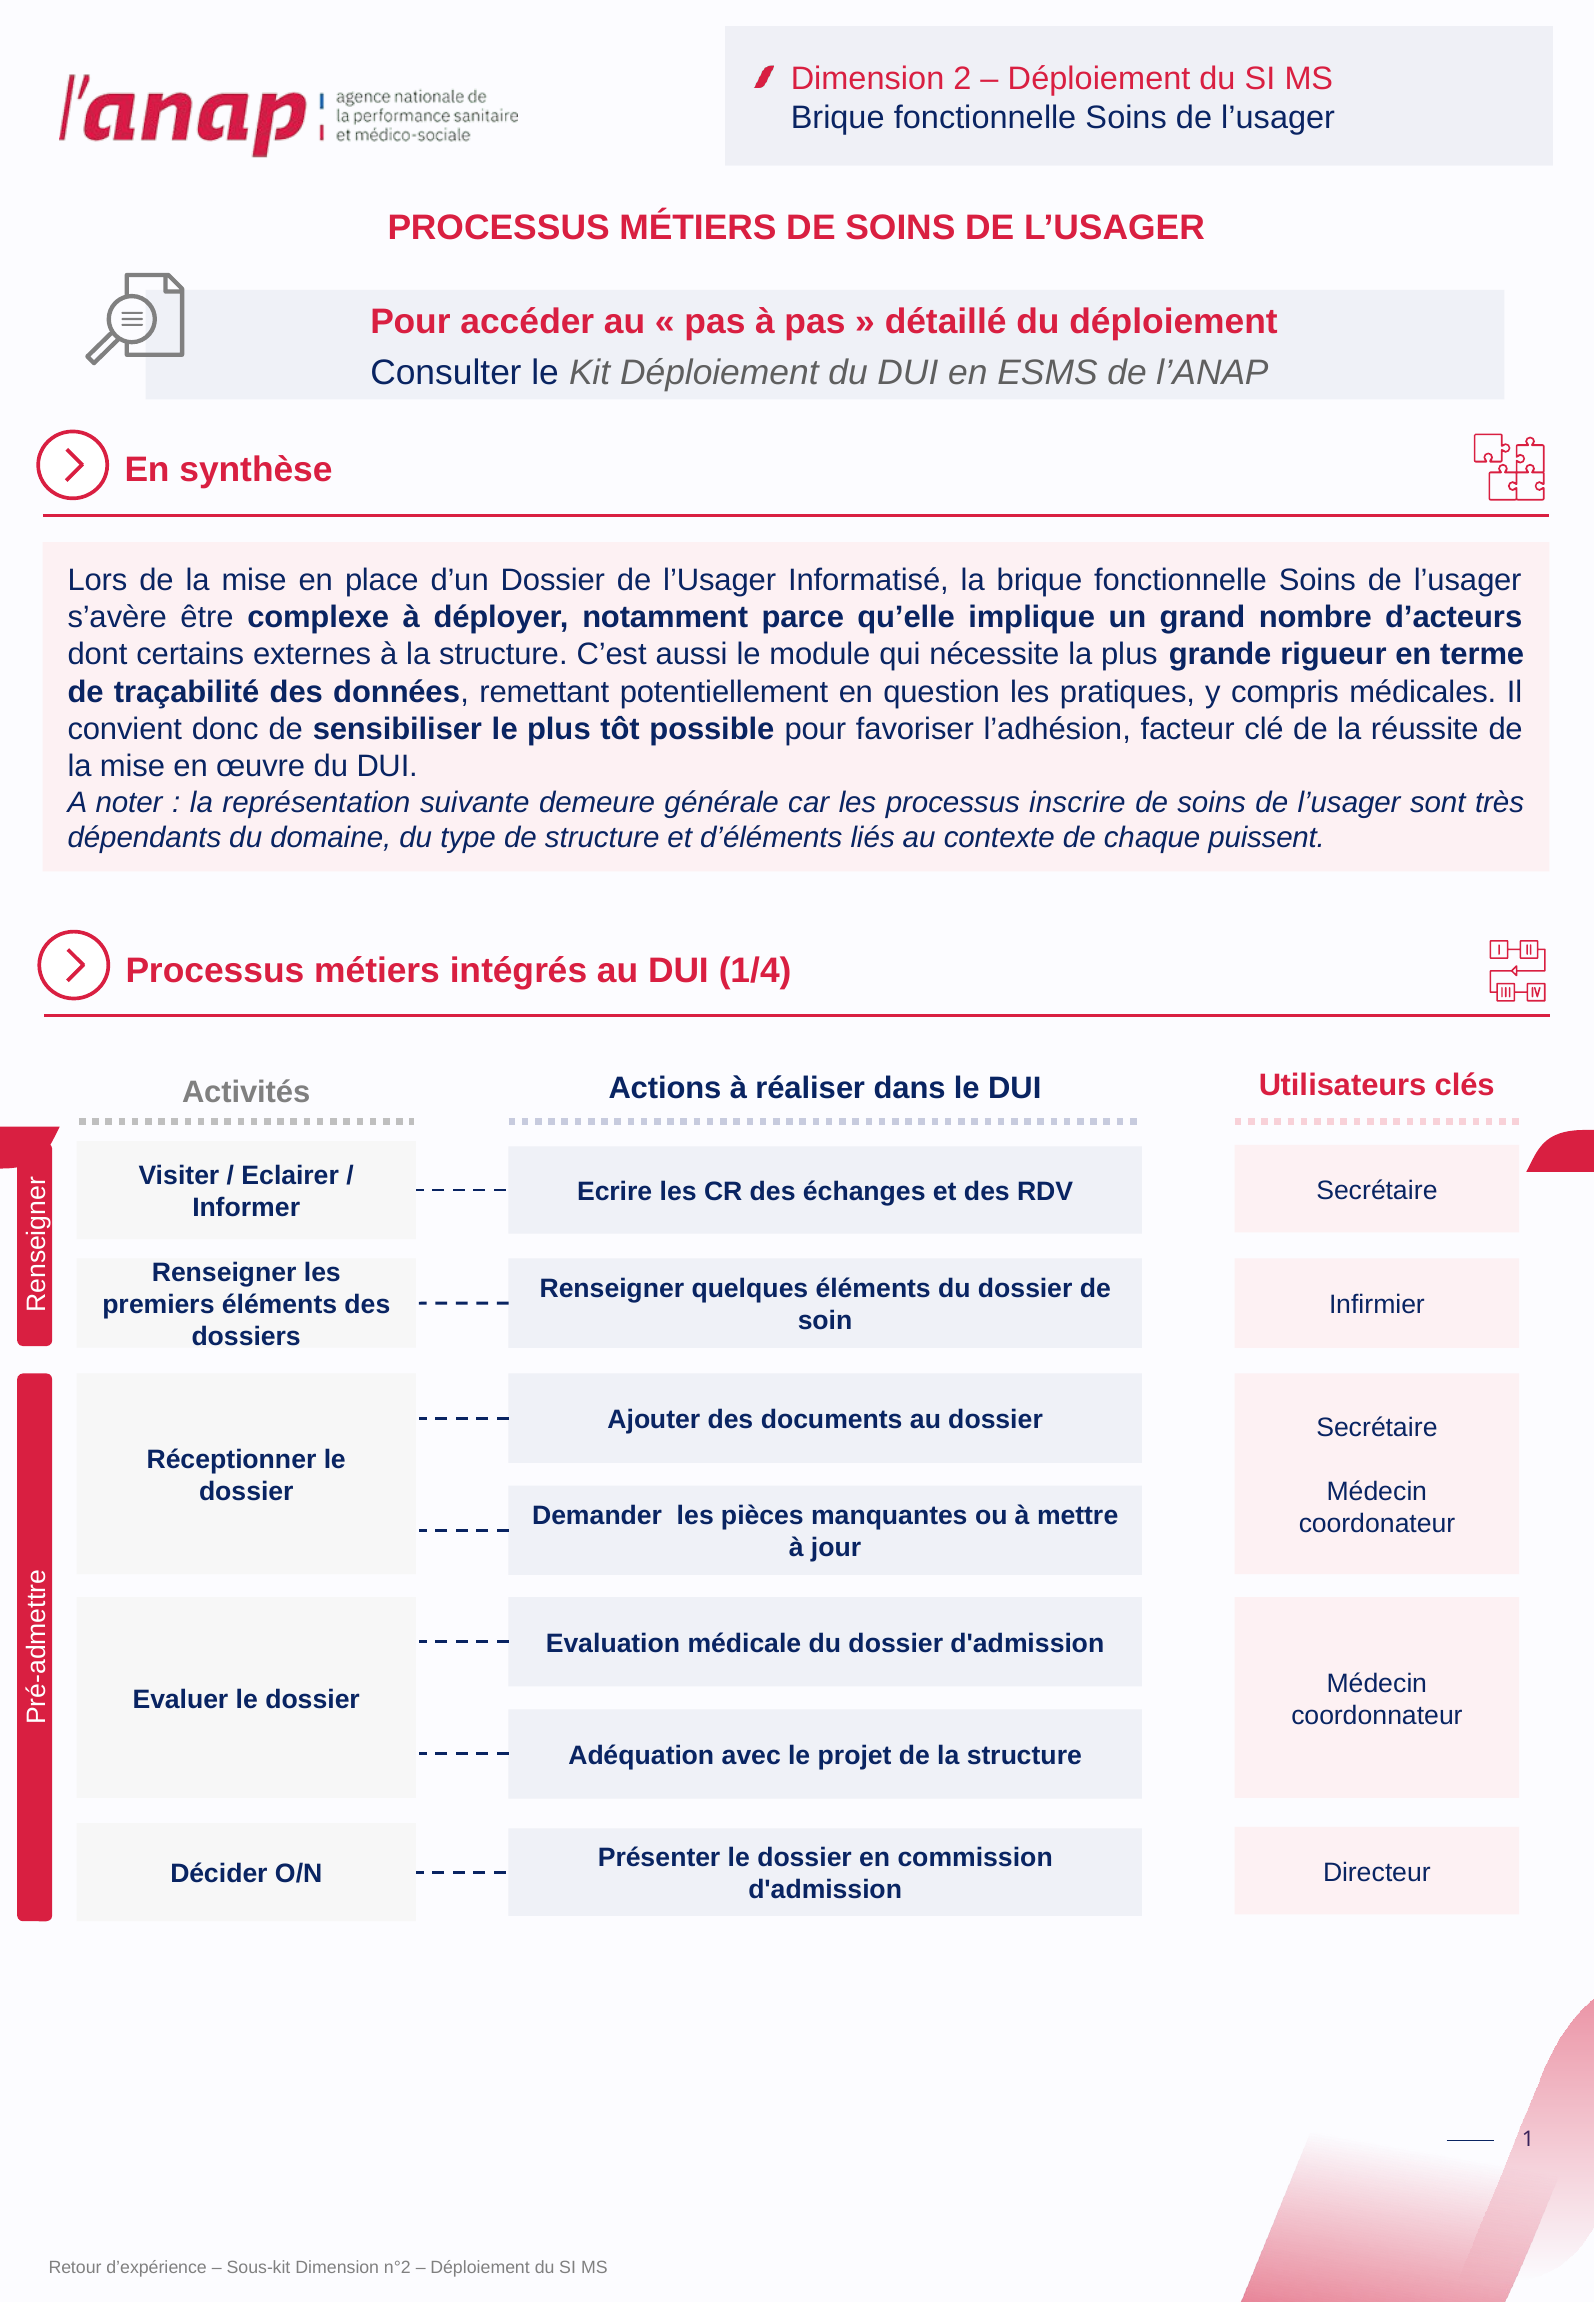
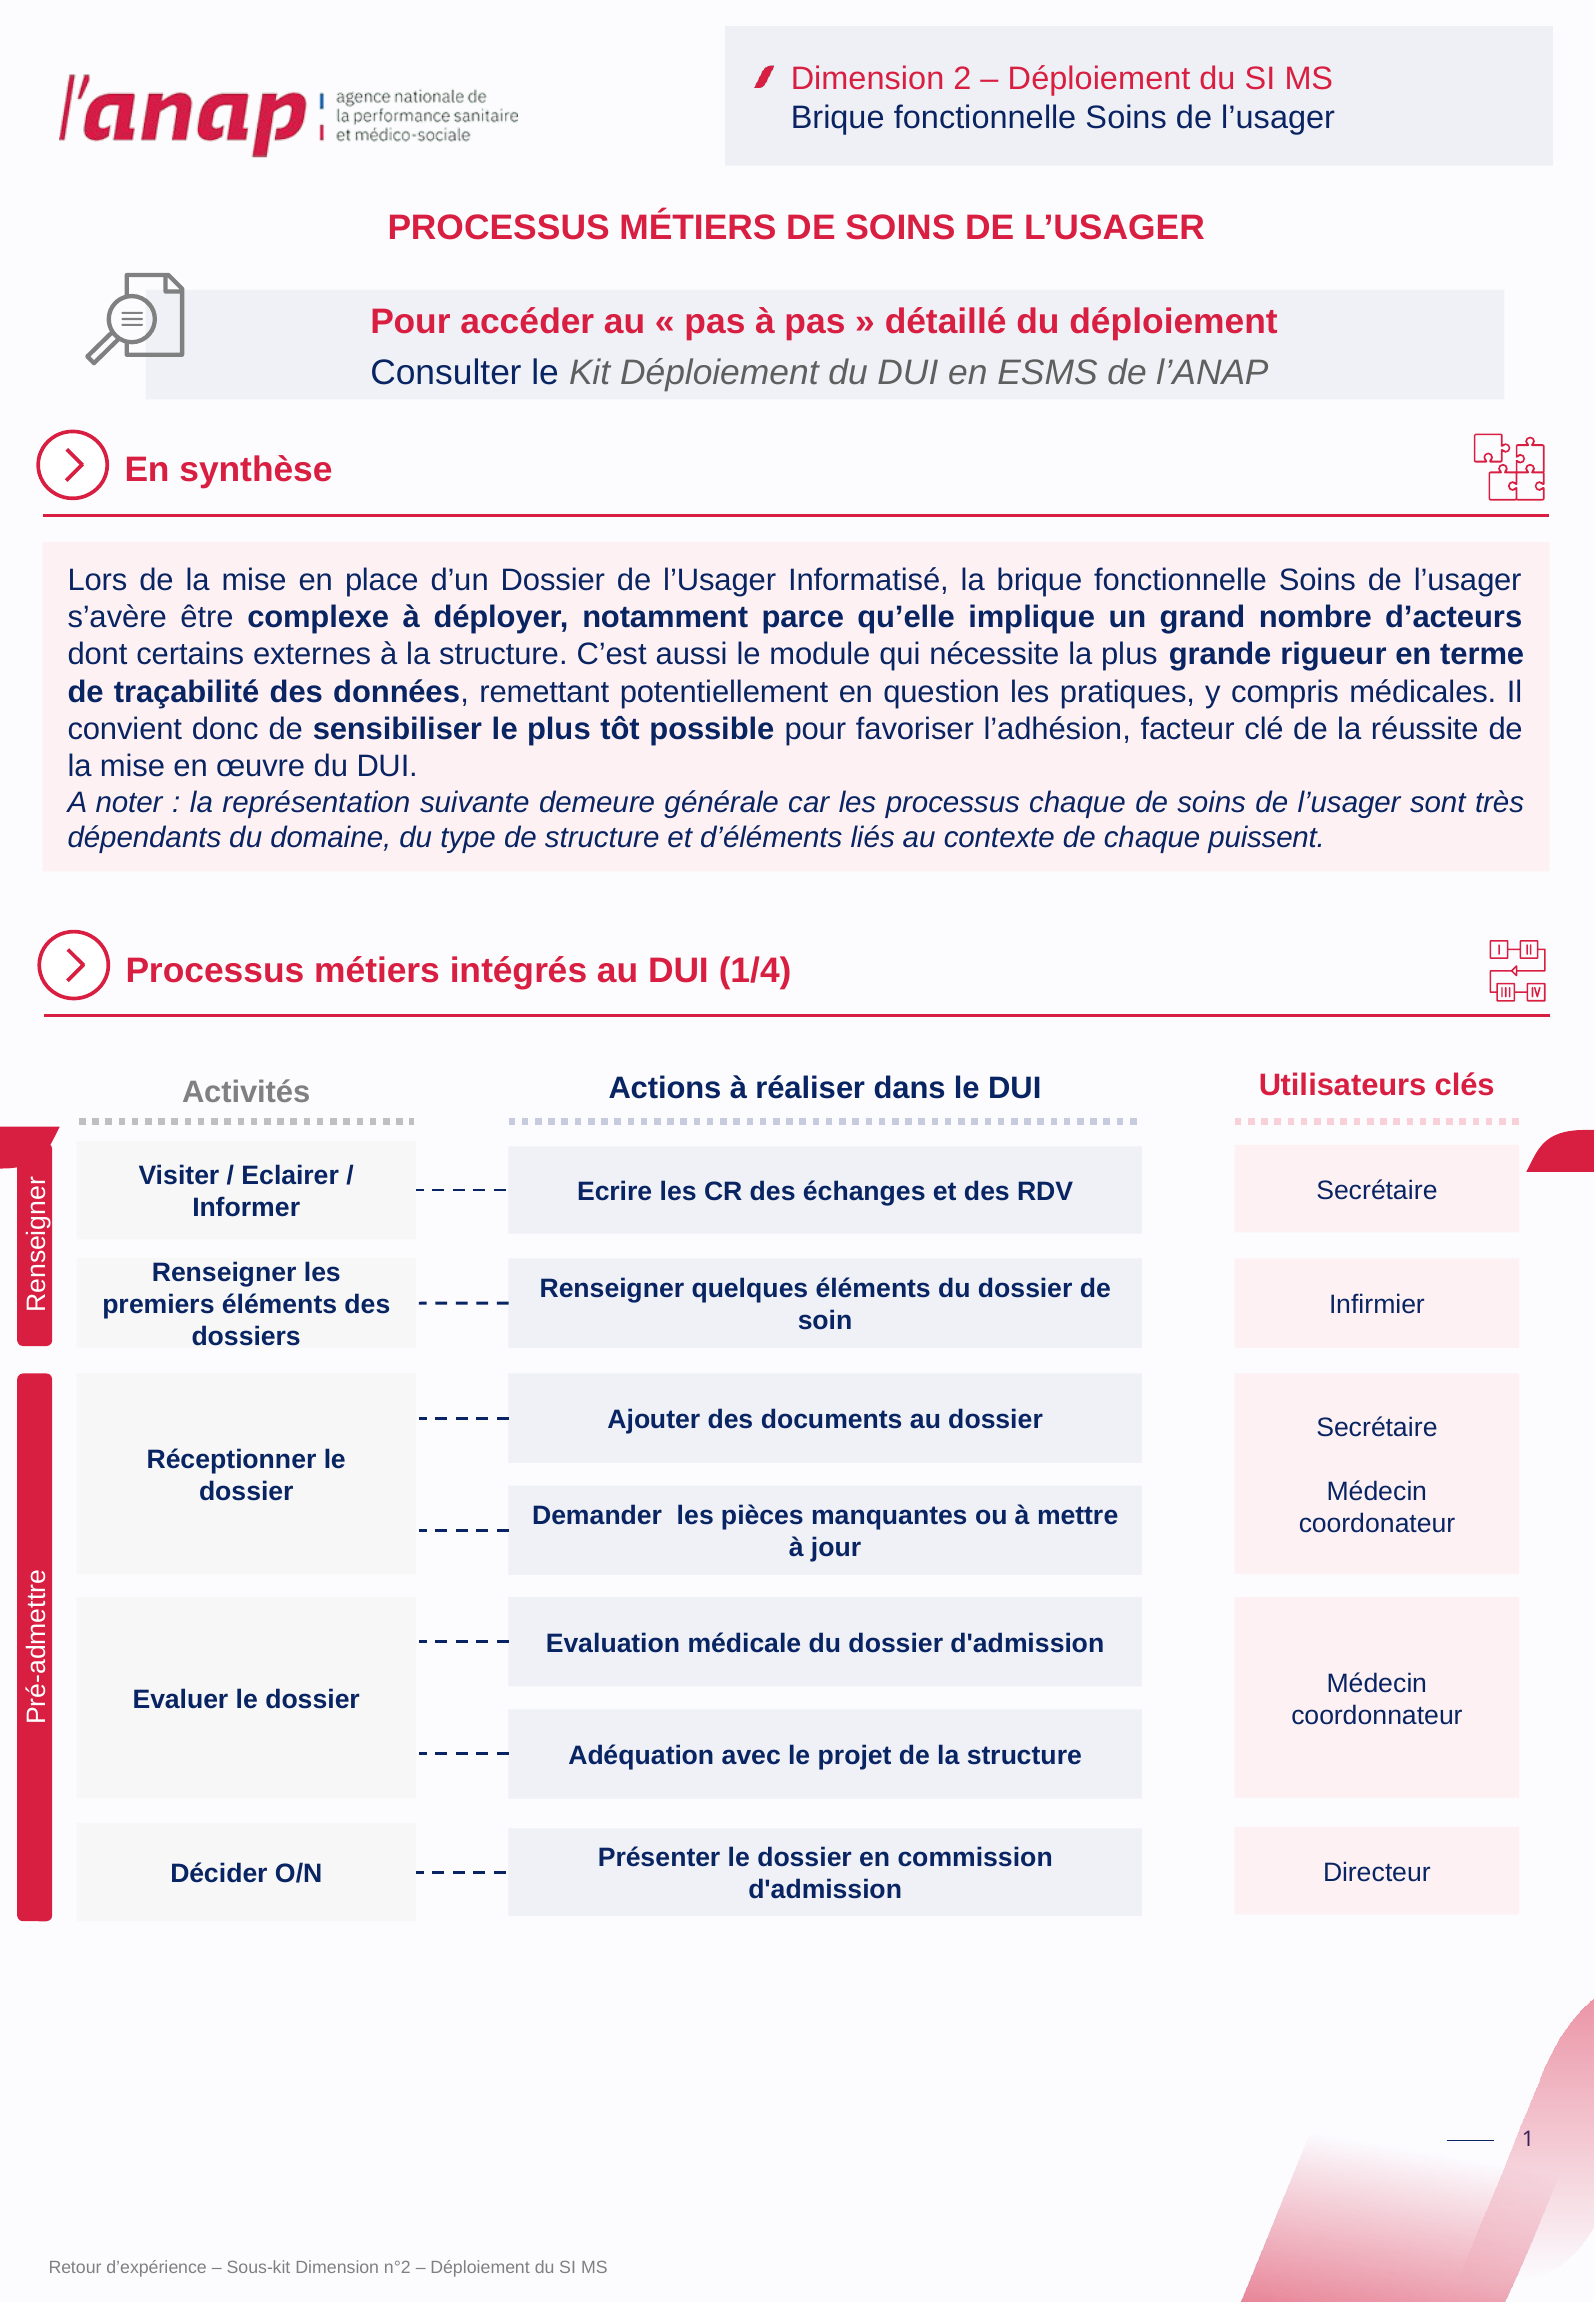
processus inscrire: inscrire -> chaque
